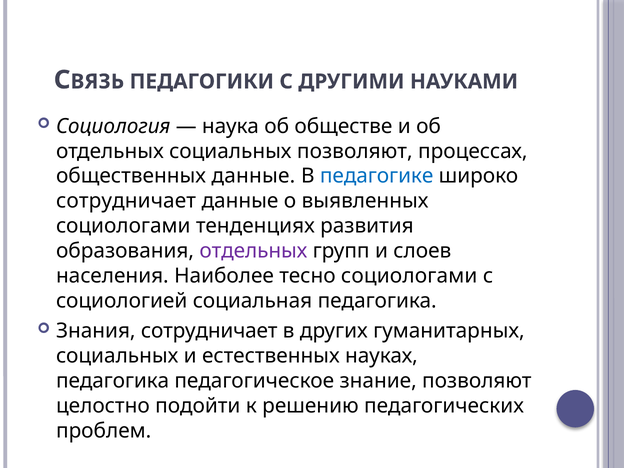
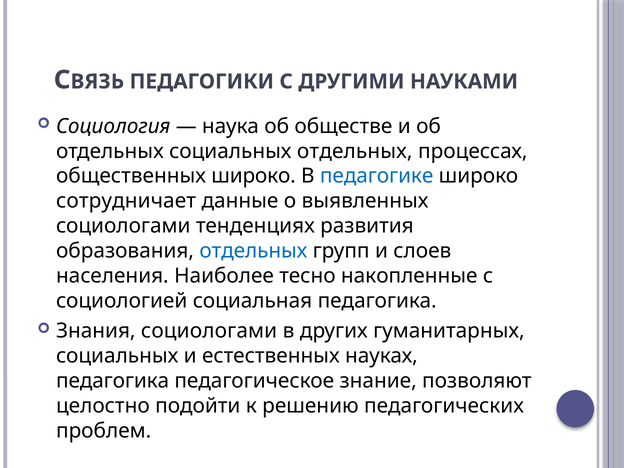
социальных позволяют: позволяют -> отдельных
общественных данные: данные -> широко
отдельных at (253, 251) colour: purple -> blue
тесно социологами: социологами -> накопленные
Знания сотрудничает: сотрудничает -> социологами
